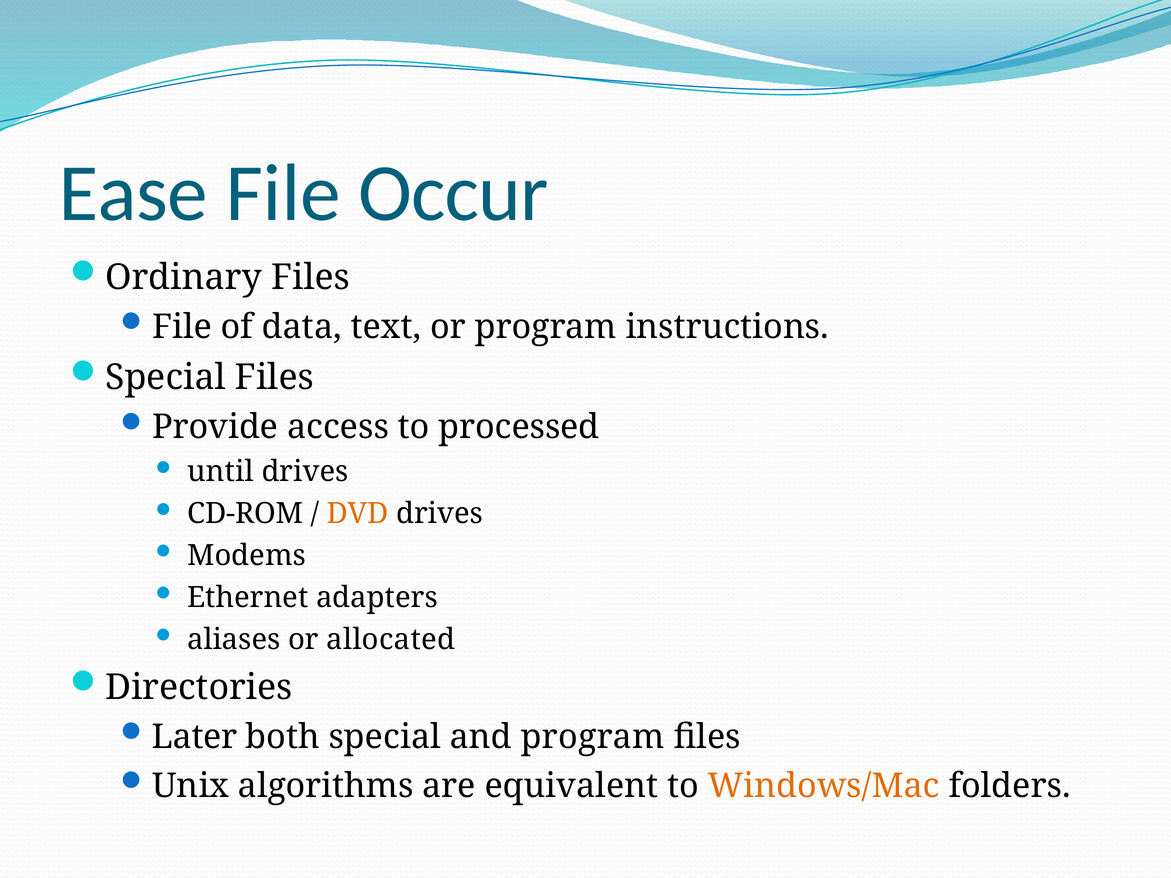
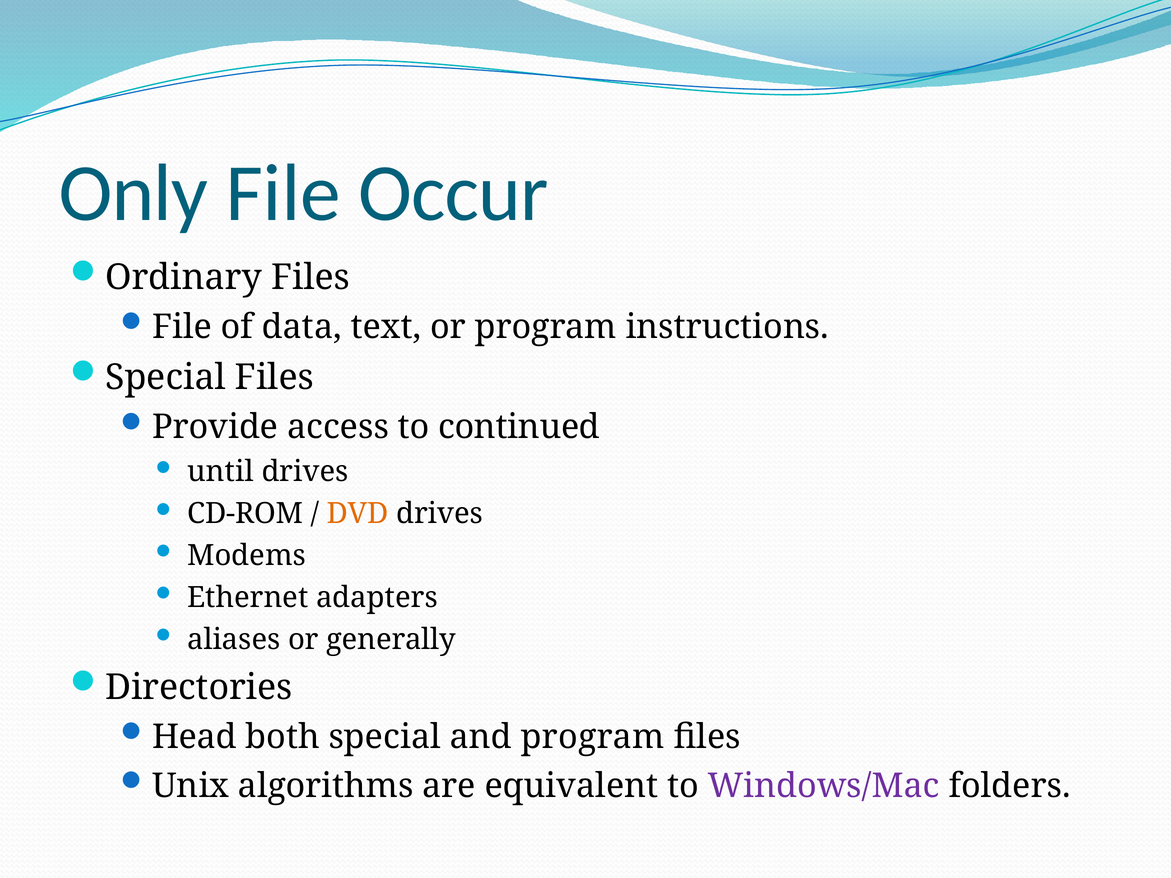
Ease: Ease -> Only
processed: processed -> continued
allocated: allocated -> generally
Later: Later -> Head
Windows/Mac colour: orange -> purple
